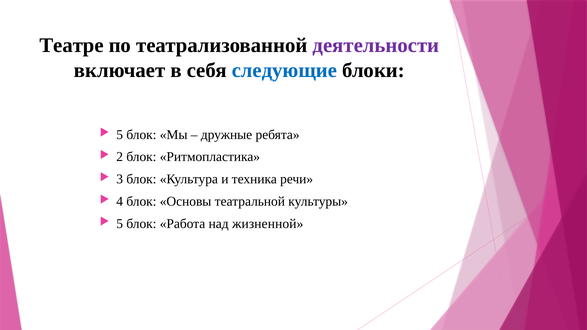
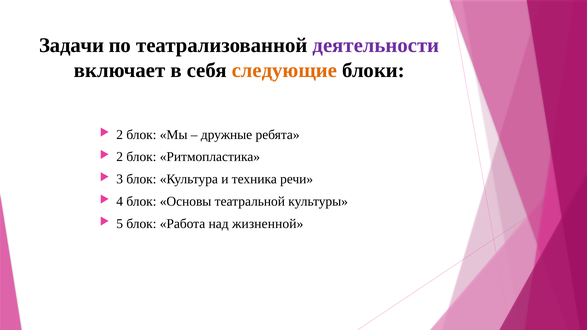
Театре: Театре -> Задачи
следующие colour: blue -> orange
5 at (120, 135): 5 -> 2
